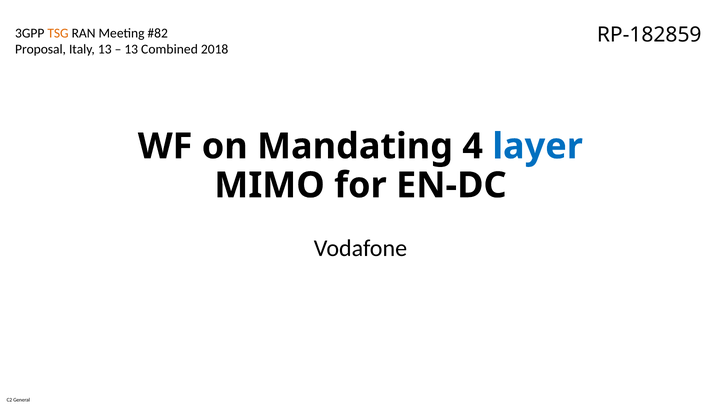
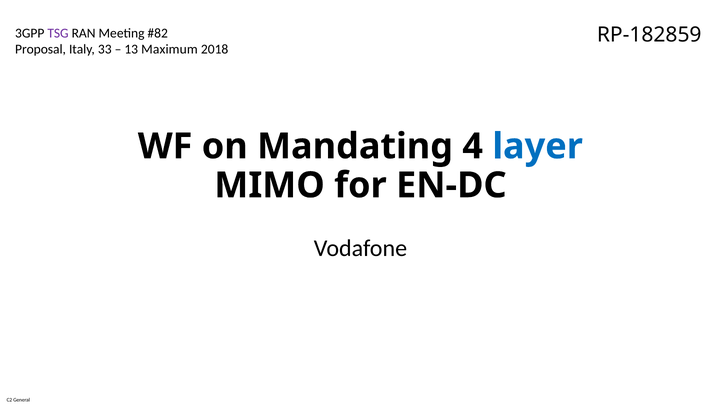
TSG colour: orange -> purple
Italy 13: 13 -> 33
Combined: Combined -> Maximum
